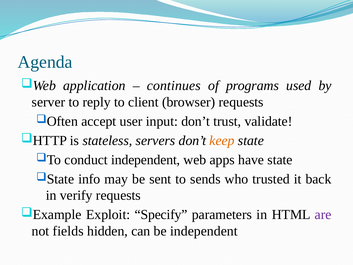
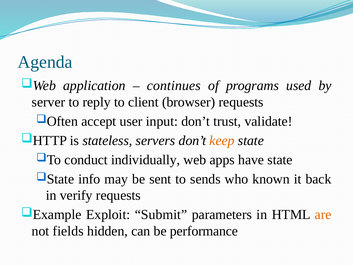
conduct independent: independent -> individually
trusted: trusted -> known
Specify: Specify -> Submit
are colour: purple -> orange
be independent: independent -> performance
